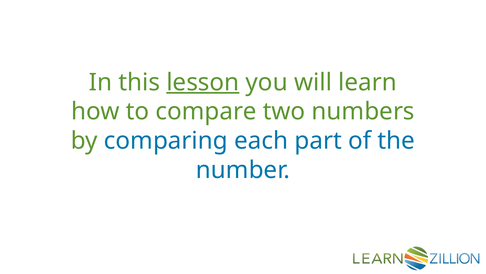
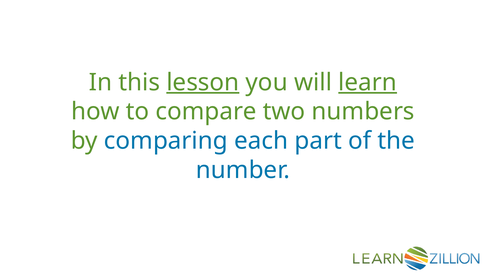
learn underline: none -> present
